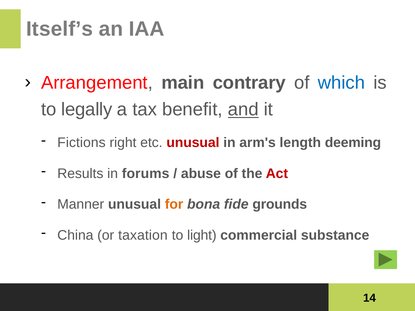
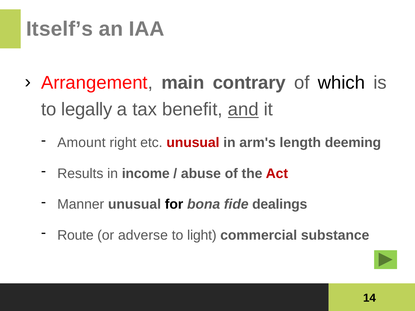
which colour: blue -> black
Fictions: Fictions -> Amount
forums: forums -> income
for colour: orange -> black
grounds: grounds -> dealings
China: China -> Route
taxation: taxation -> adverse
